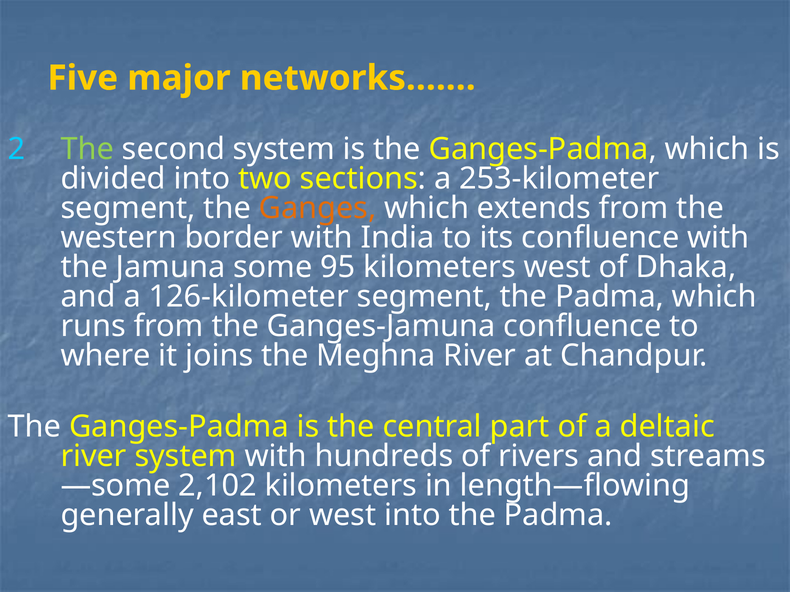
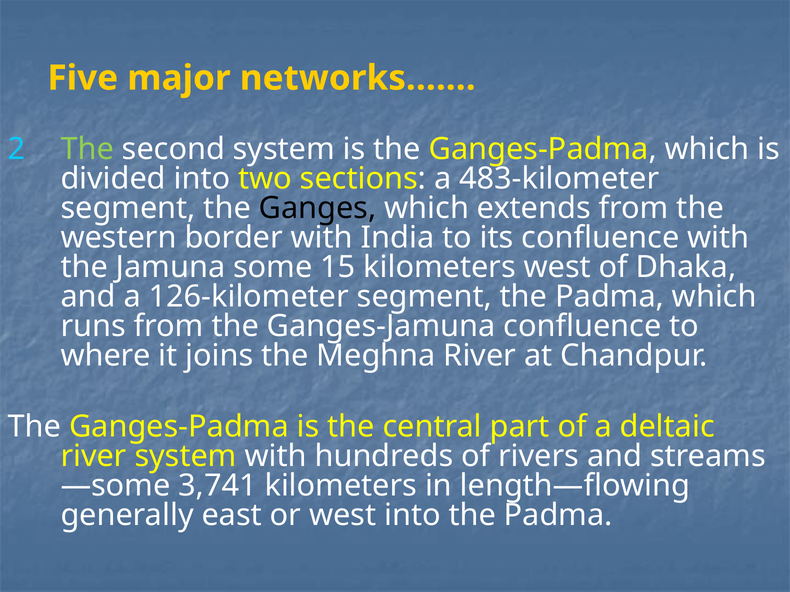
253-kilometer: 253-kilometer -> 483-kilometer
Ganges colour: orange -> black
95: 95 -> 15
2,102: 2,102 -> 3,741
